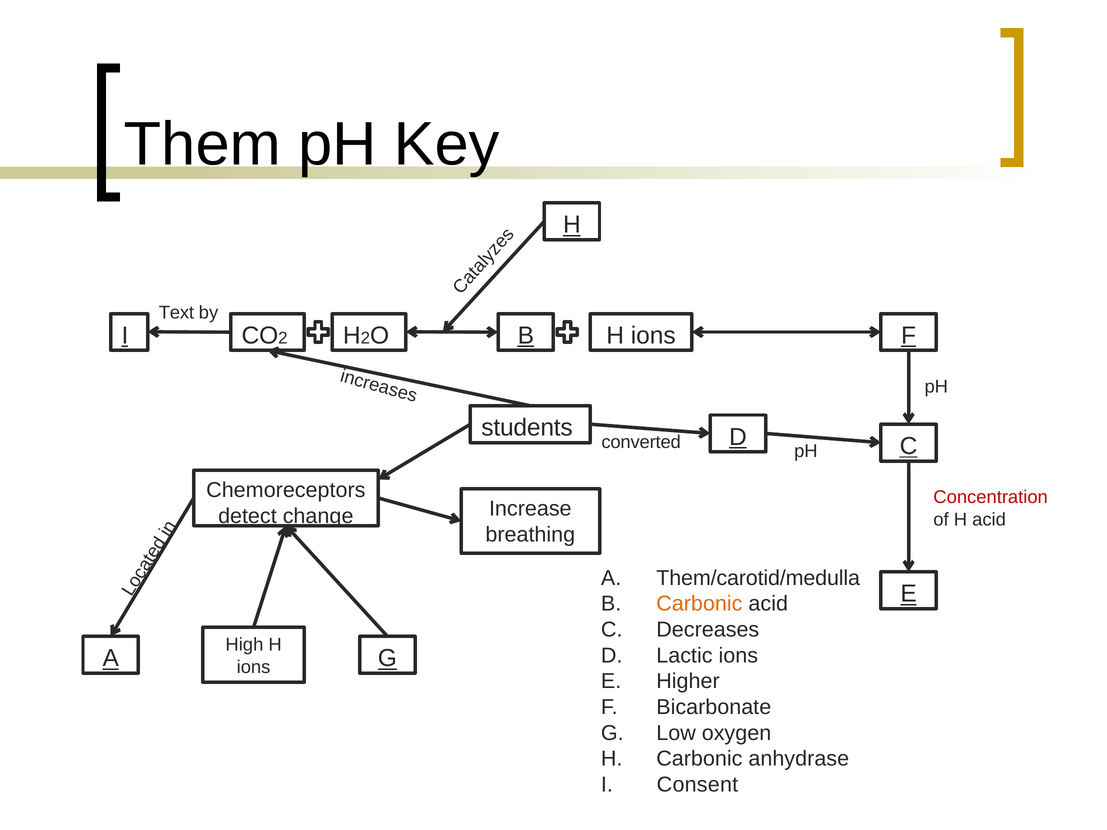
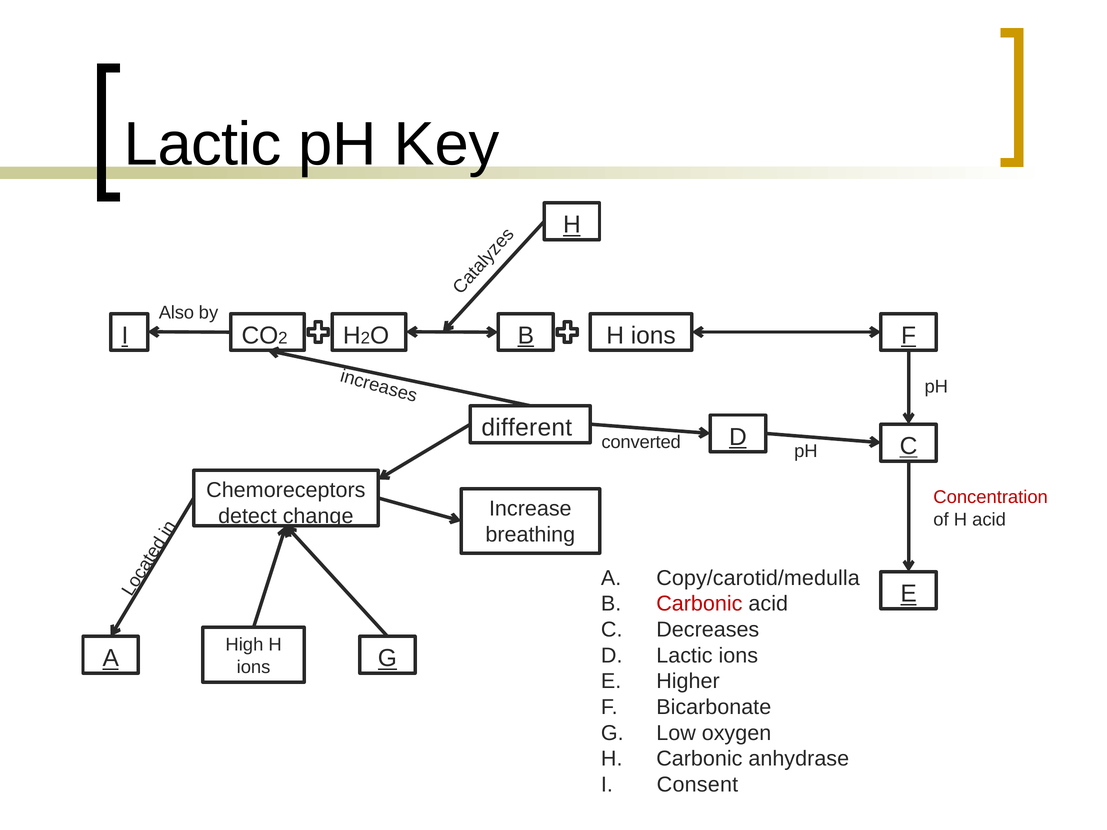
Them at (202, 145): Them -> Lactic
Text: Text -> Also
students: students -> different
Them/carotid/medulla: Them/carotid/medulla -> Copy/carotid/medulla
Carbonic at (699, 604) colour: orange -> red
